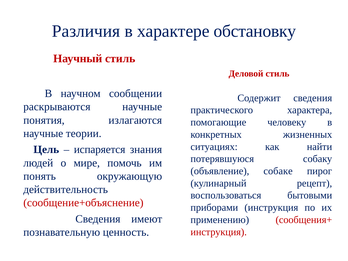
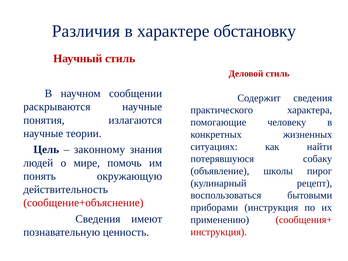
испаряется: испаряется -> законному
собаке: собаке -> школы
